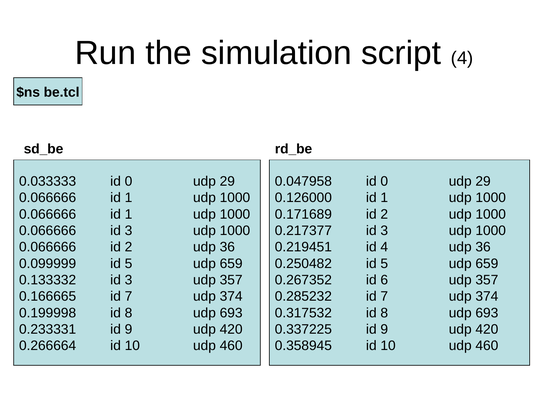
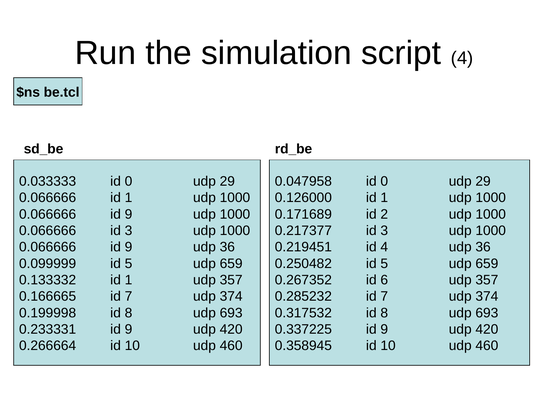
1 at (129, 214): 1 -> 9
2 at (129, 247): 2 -> 9
0.133332 id 3: 3 -> 1
